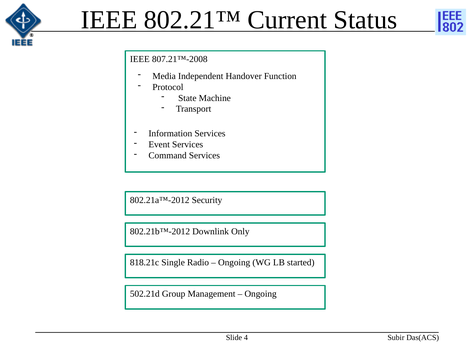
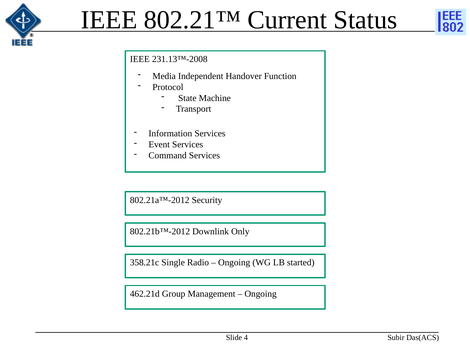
807.21™-2008: 807.21™-2008 -> 231.13™-2008
818.21c: 818.21c -> 358.21c
502.21d: 502.21d -> 462.21d
